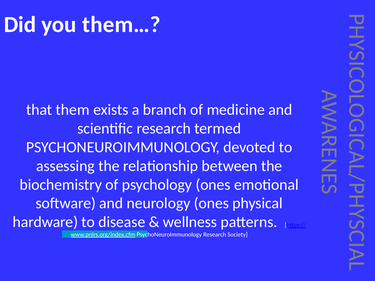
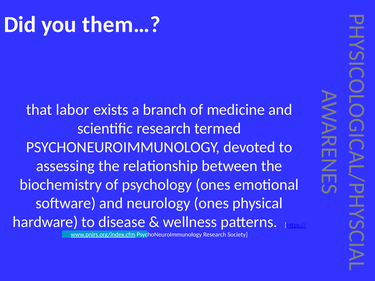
them: them -> labor
